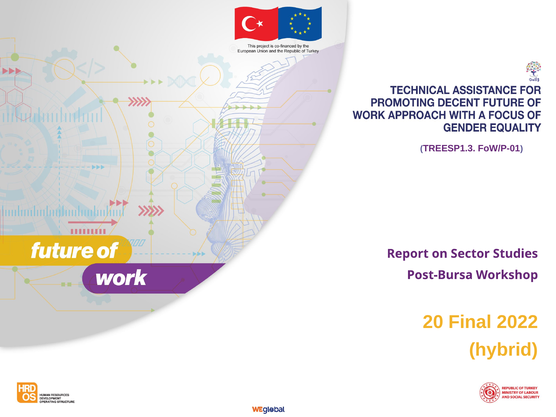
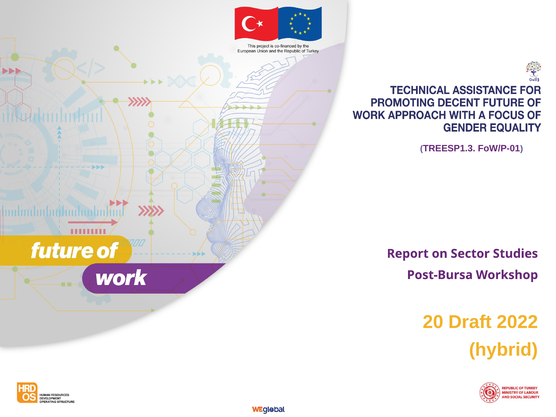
Final: Final -> Draft
